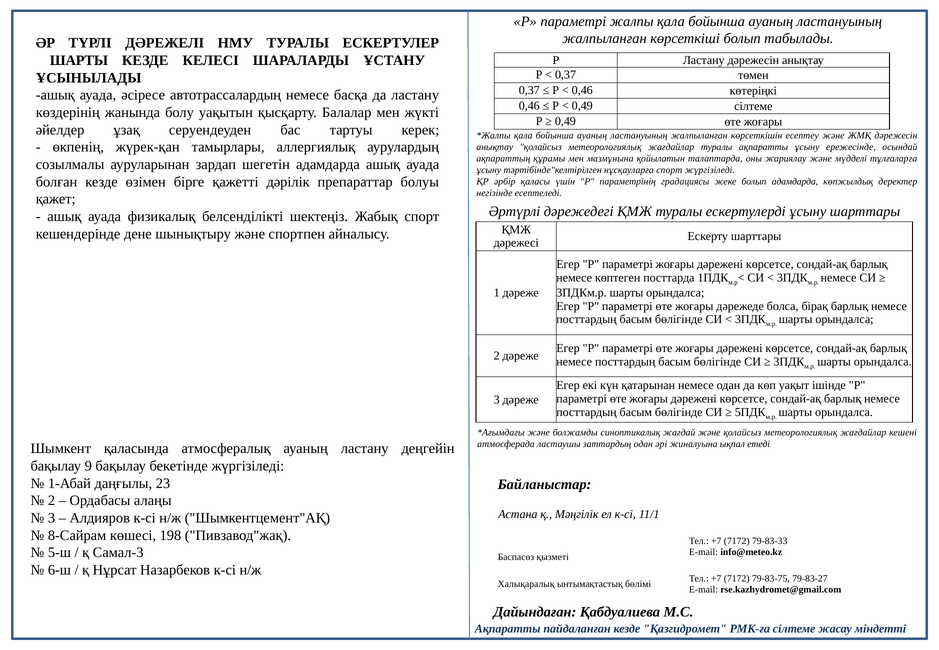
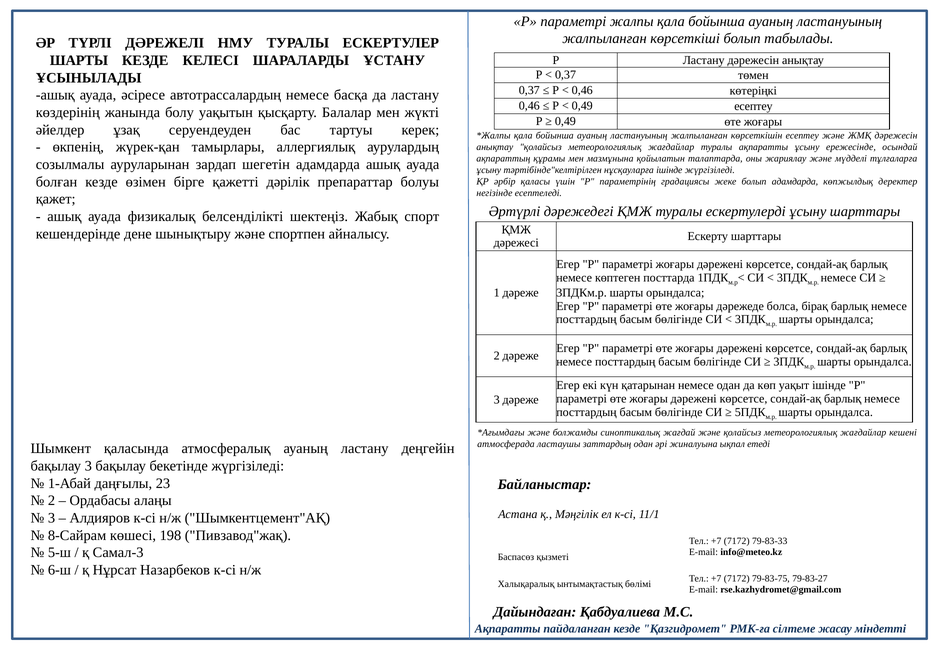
0,49 сілтеме: сілтеме -> есептеу
нұсқауларға спорт: спорт -> ішінде
бақылау 9: 9 -> 3
